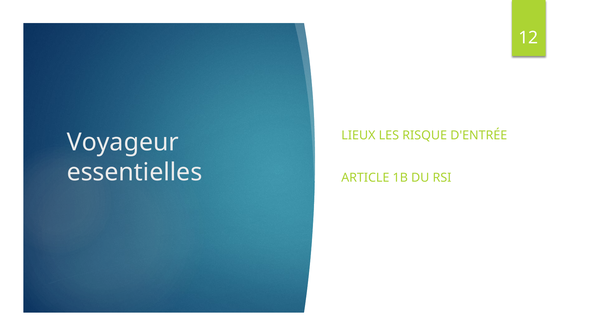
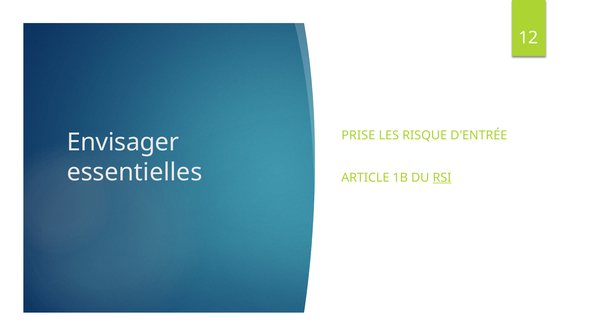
LIEUX: LIEUX -> PRISE
Voyageur: Voyageur -> Envisager
RSI underline: none -> present
